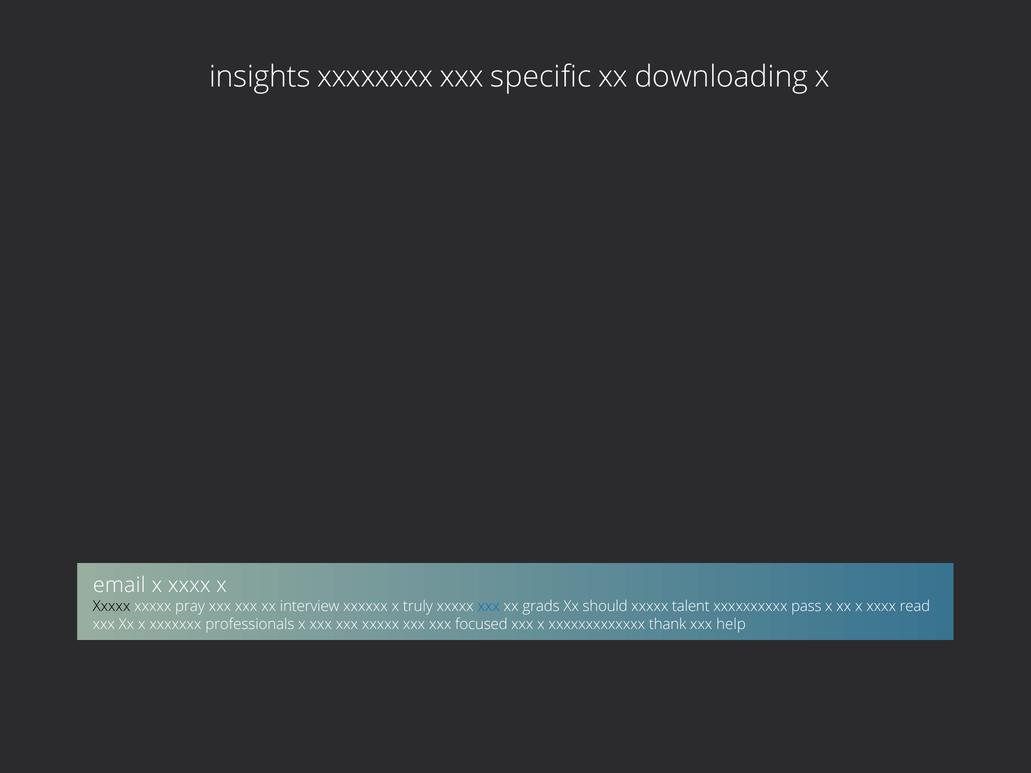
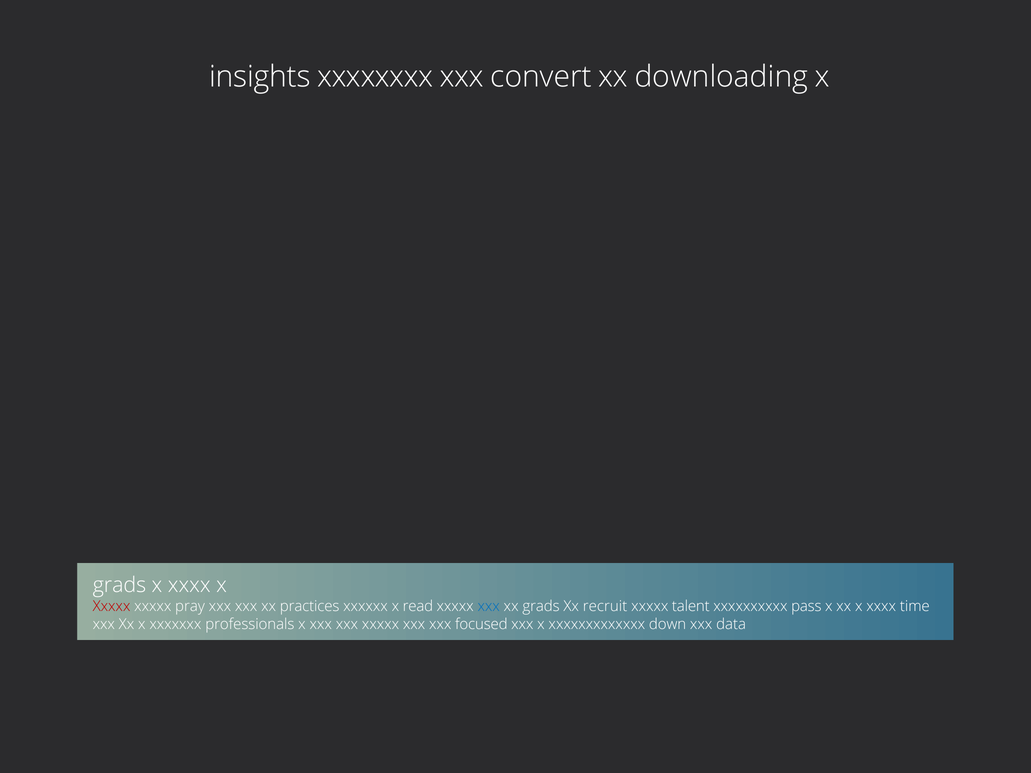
specific: specific -> convert
email at (119, 585): email -> grads
Xxxxx at (112, 607) colour: black -> red
interview: interview -> practices
truly: truly -> read
should: should -> recruit
read: read -> time
thank: thank -> down
help: help -> data
